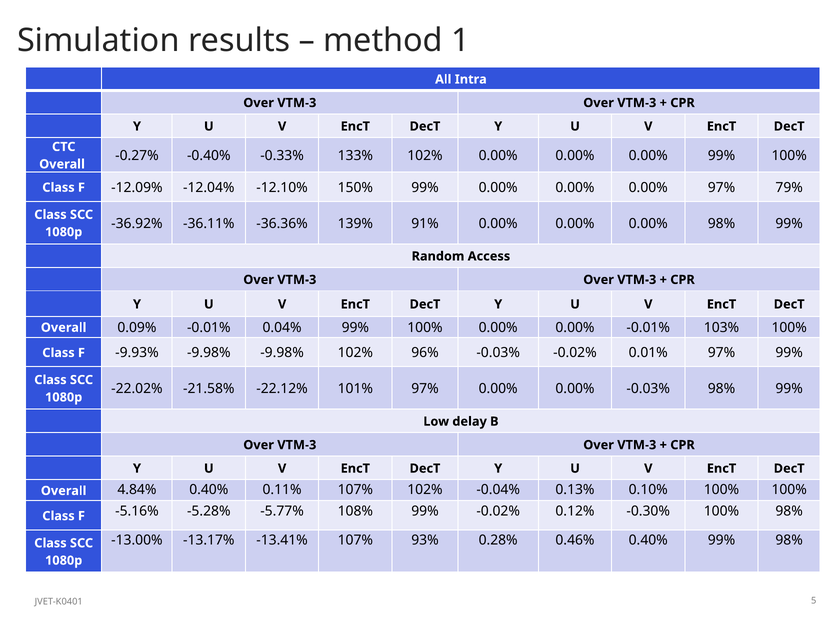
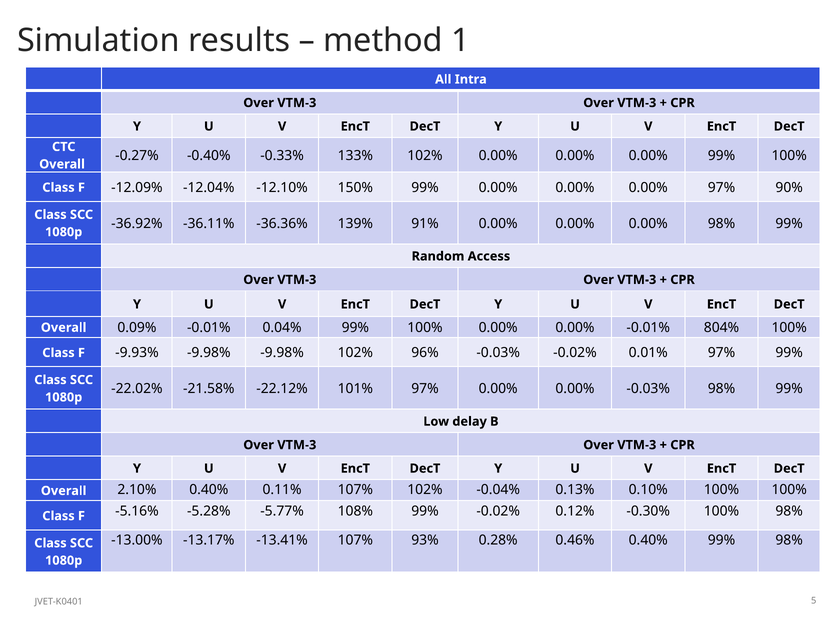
79%: 79% -> 90%
103%: 103% -> 804%
4.84%: 4.84% -> 2.10%
